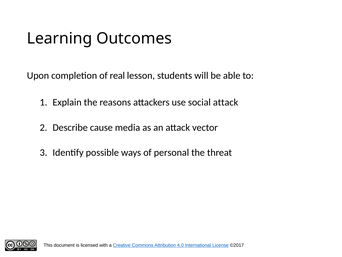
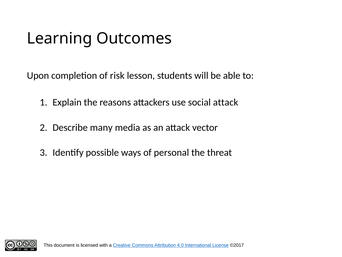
real: real -> risk
cause: cause -> many
